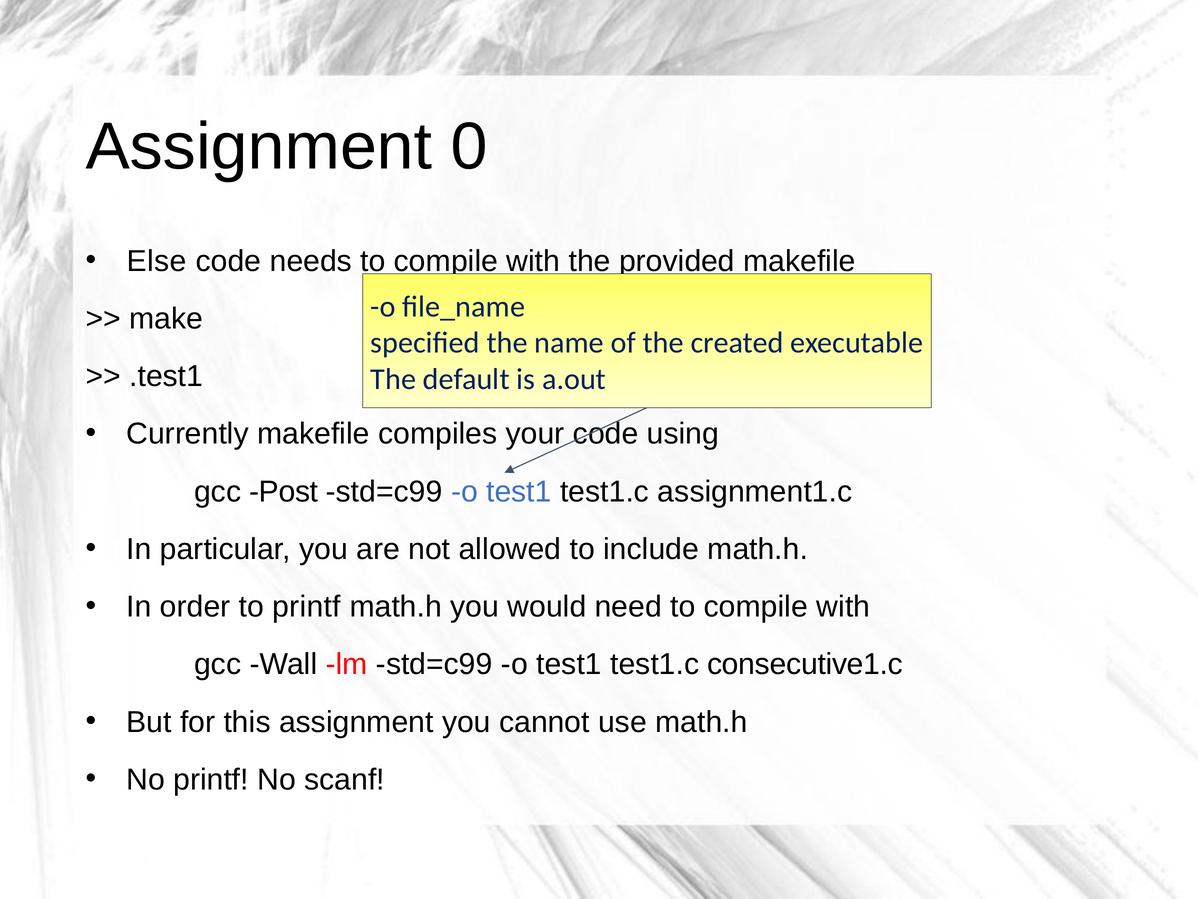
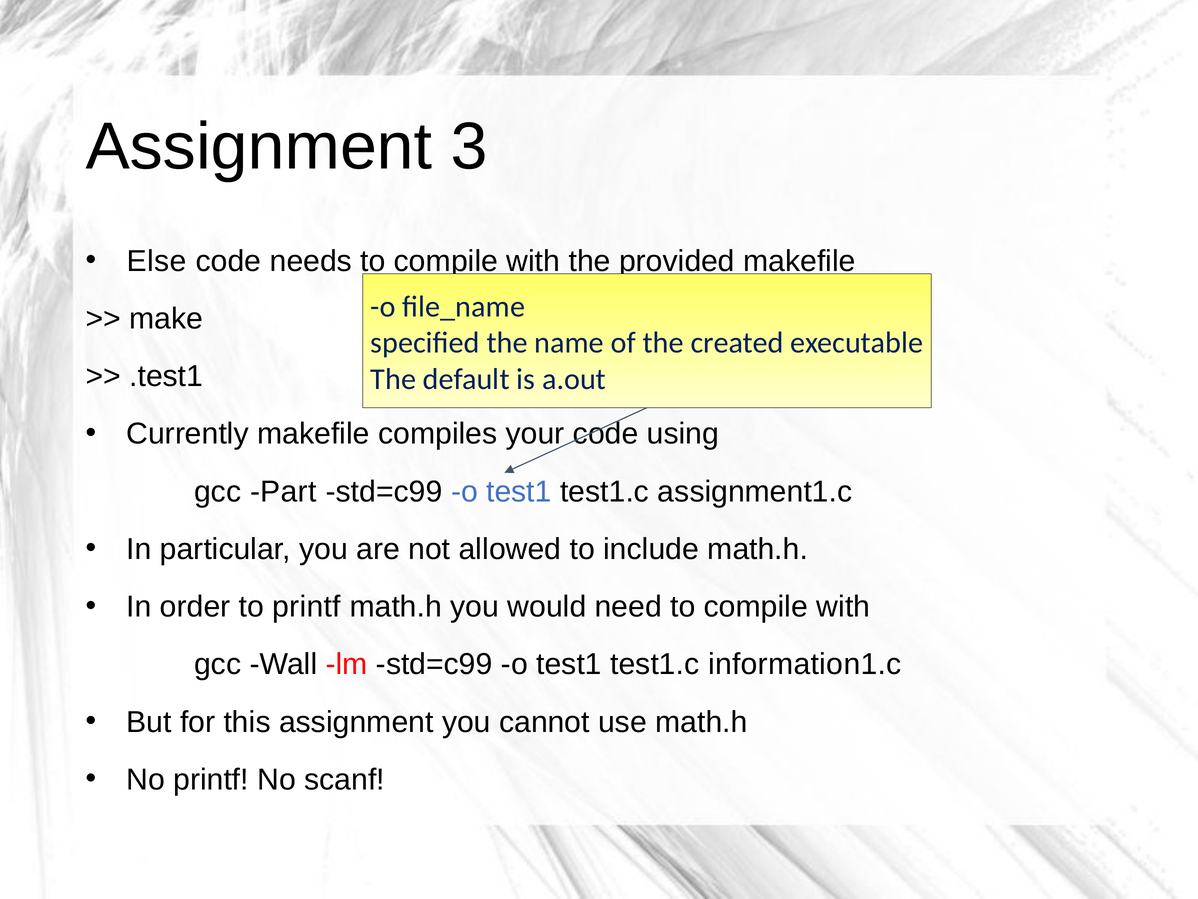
0: 0 -> 3
Post: Post -> Part
consecutive1.c: consecutive1.c -> information1.c
